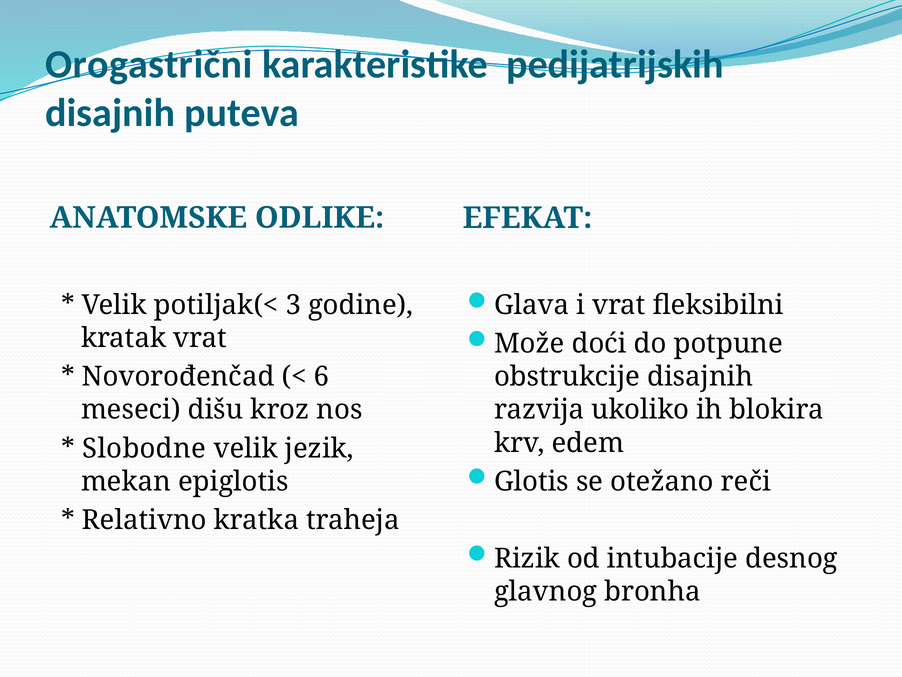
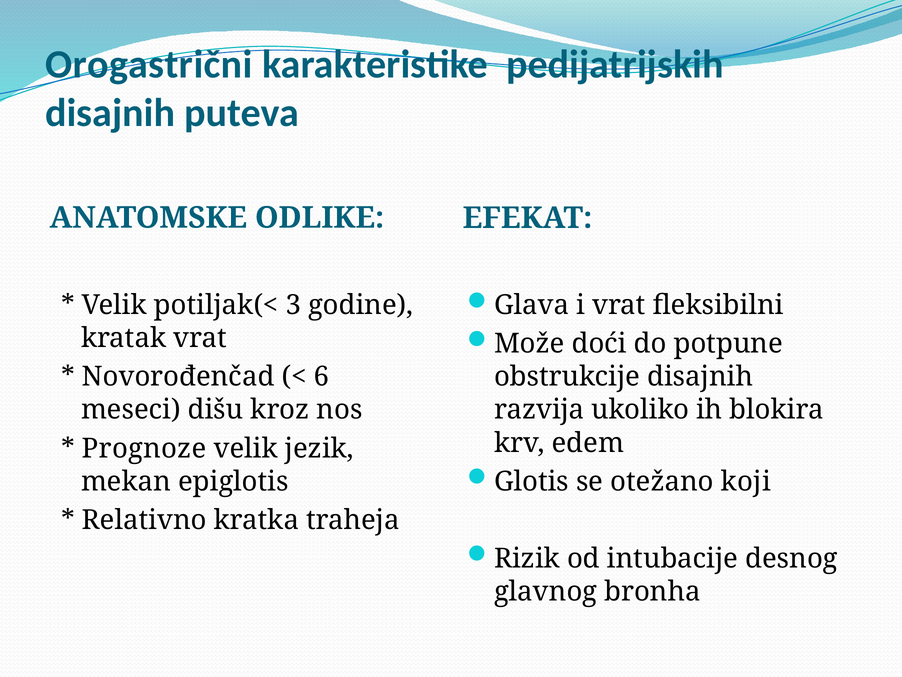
Slobodne: Slobodne -> Prognoze
reči: reči -> koji
